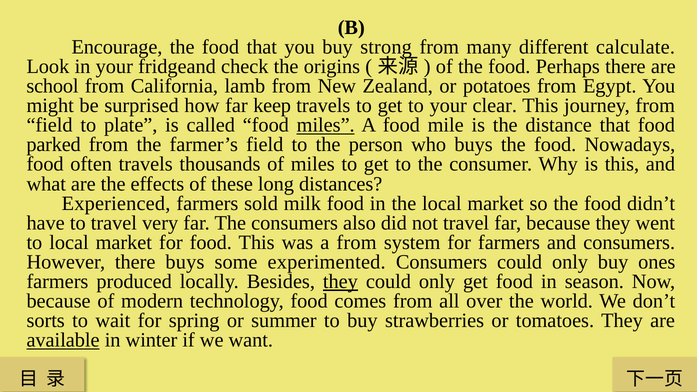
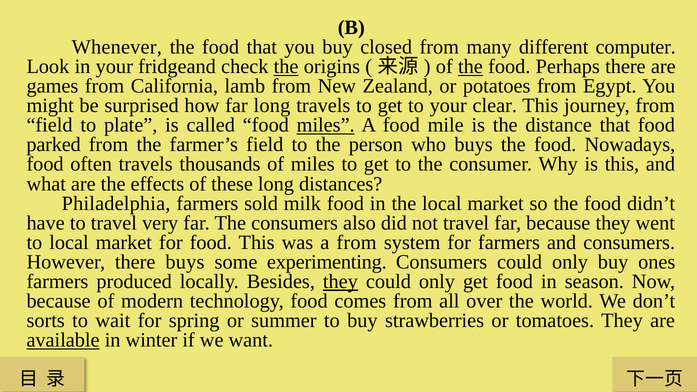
Encourage: Encourage -> Whenever
strong: strong -> closed
calculate: calculate -> computer
the at (286, 67) underline: none -> present
the at (470, 67) underline: none -> present
school: school -> games
far keep: keep -> long
Experienced: Experienced -> Philadelphia
experimented: experimented -> experimenting
